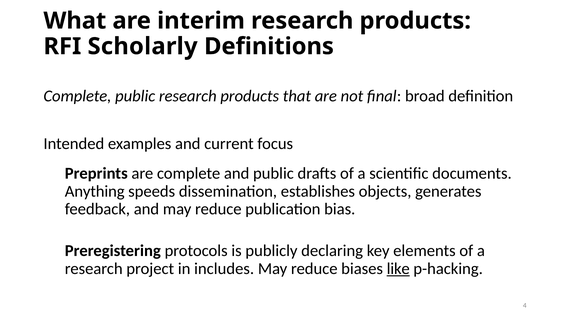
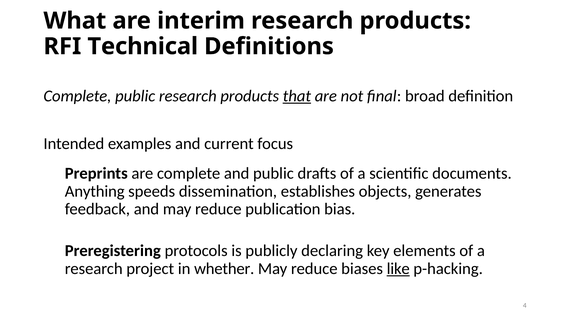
Scholarly: Scholarly -> Technical
that underline: none -> present
includes: includes -> whether
